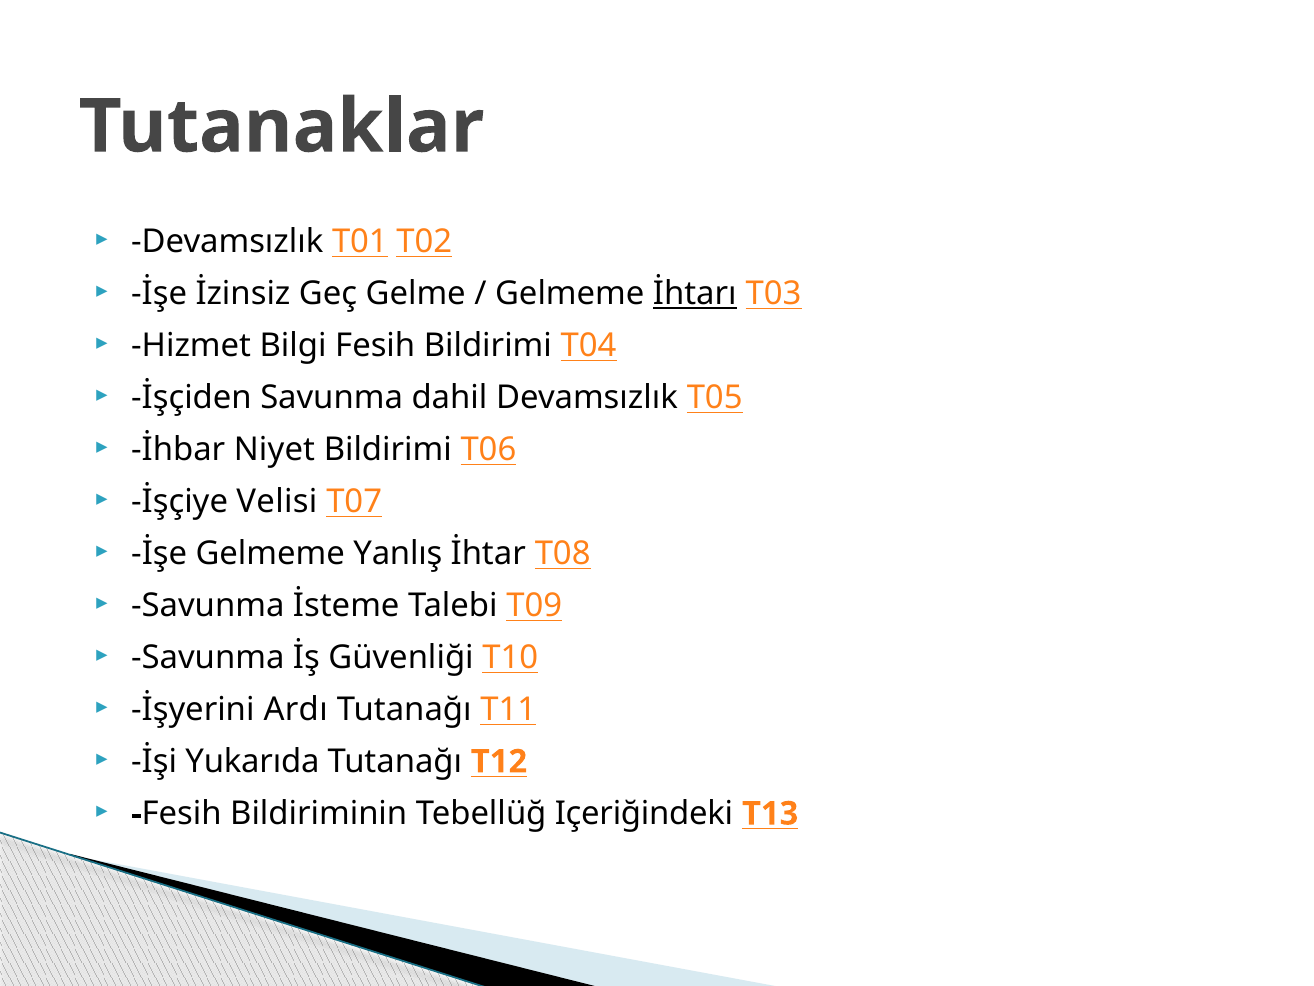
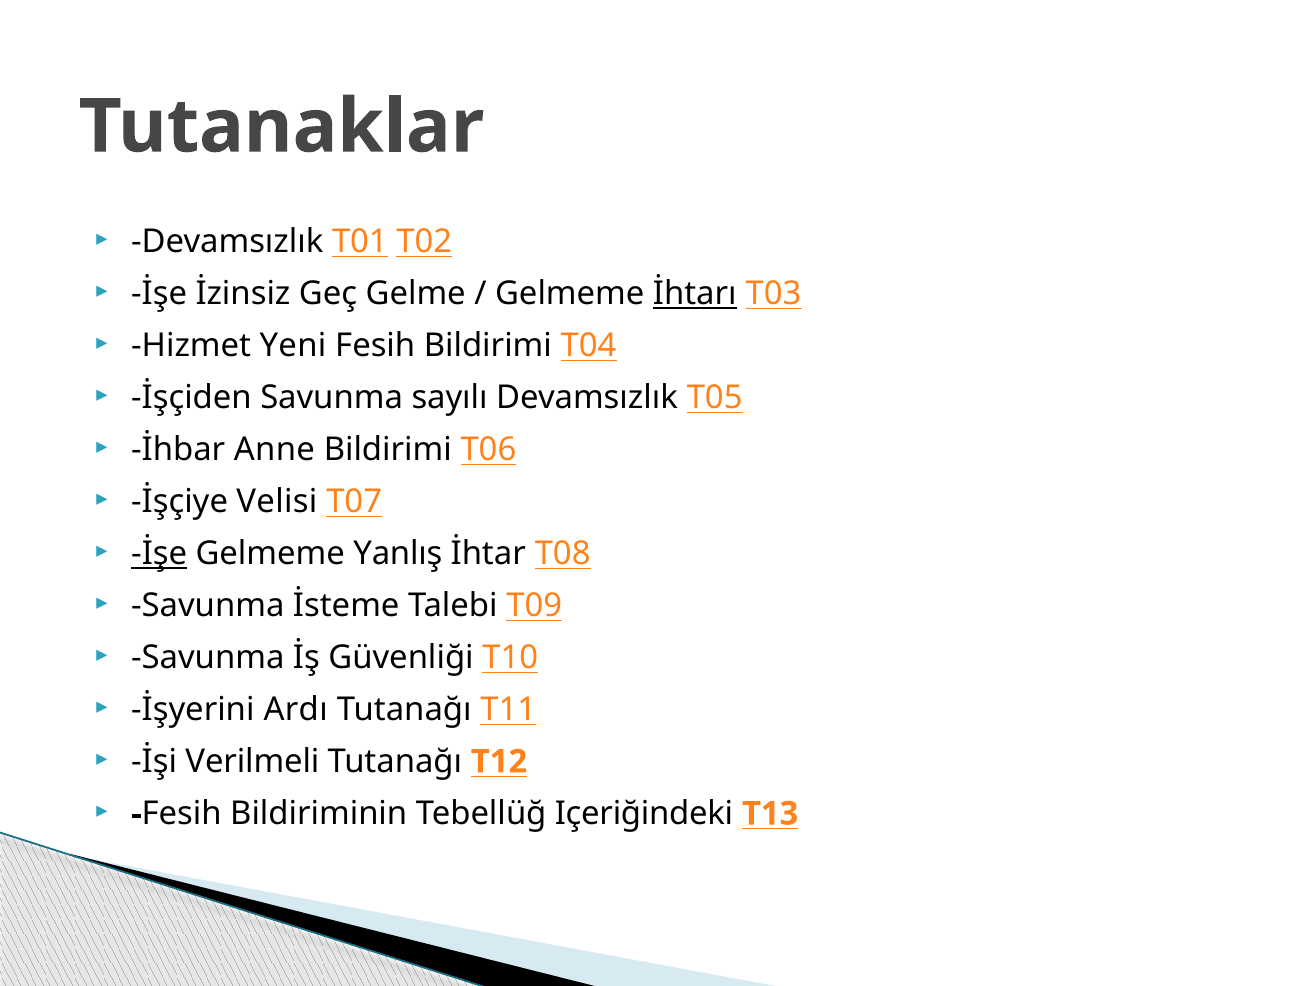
Bilgi: Bilgi -> Yeni
dahil: dahil -> sayılı
Niyet: Niyet -> Anne
İşe at (159, 553) underline: none -> present
Yukarıda: Yukarıda -> Verilmeli
